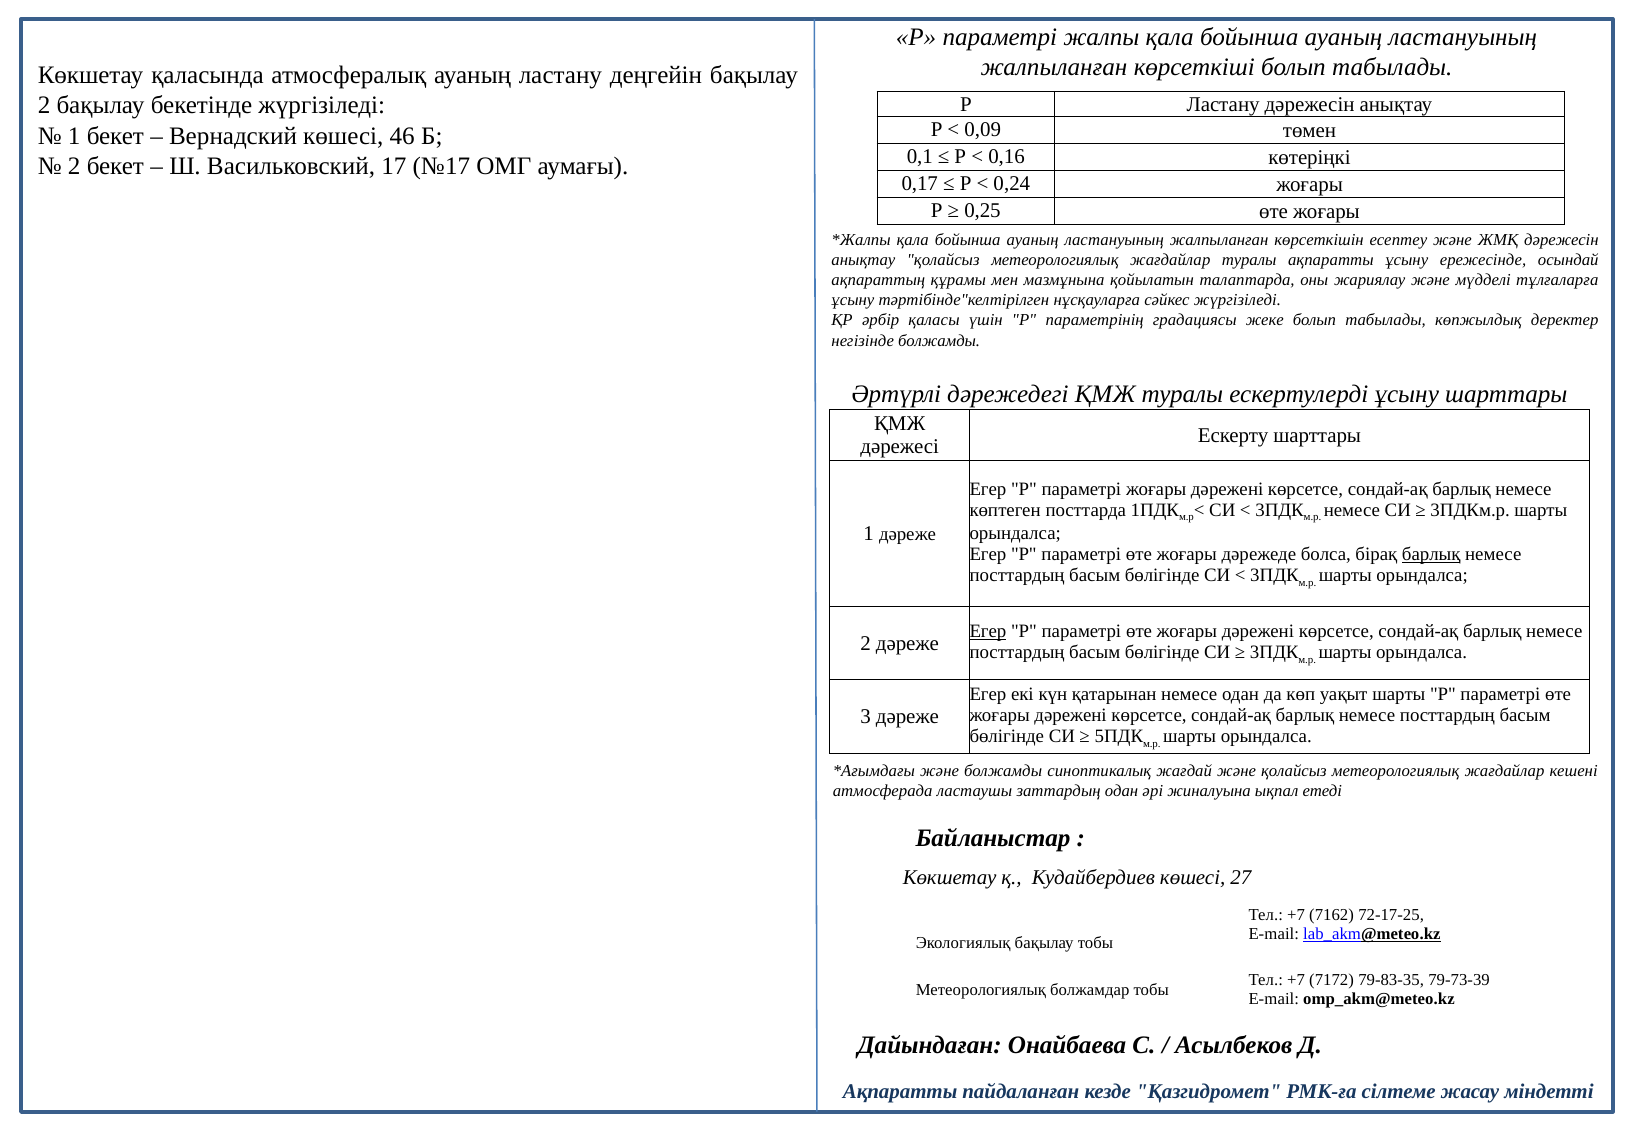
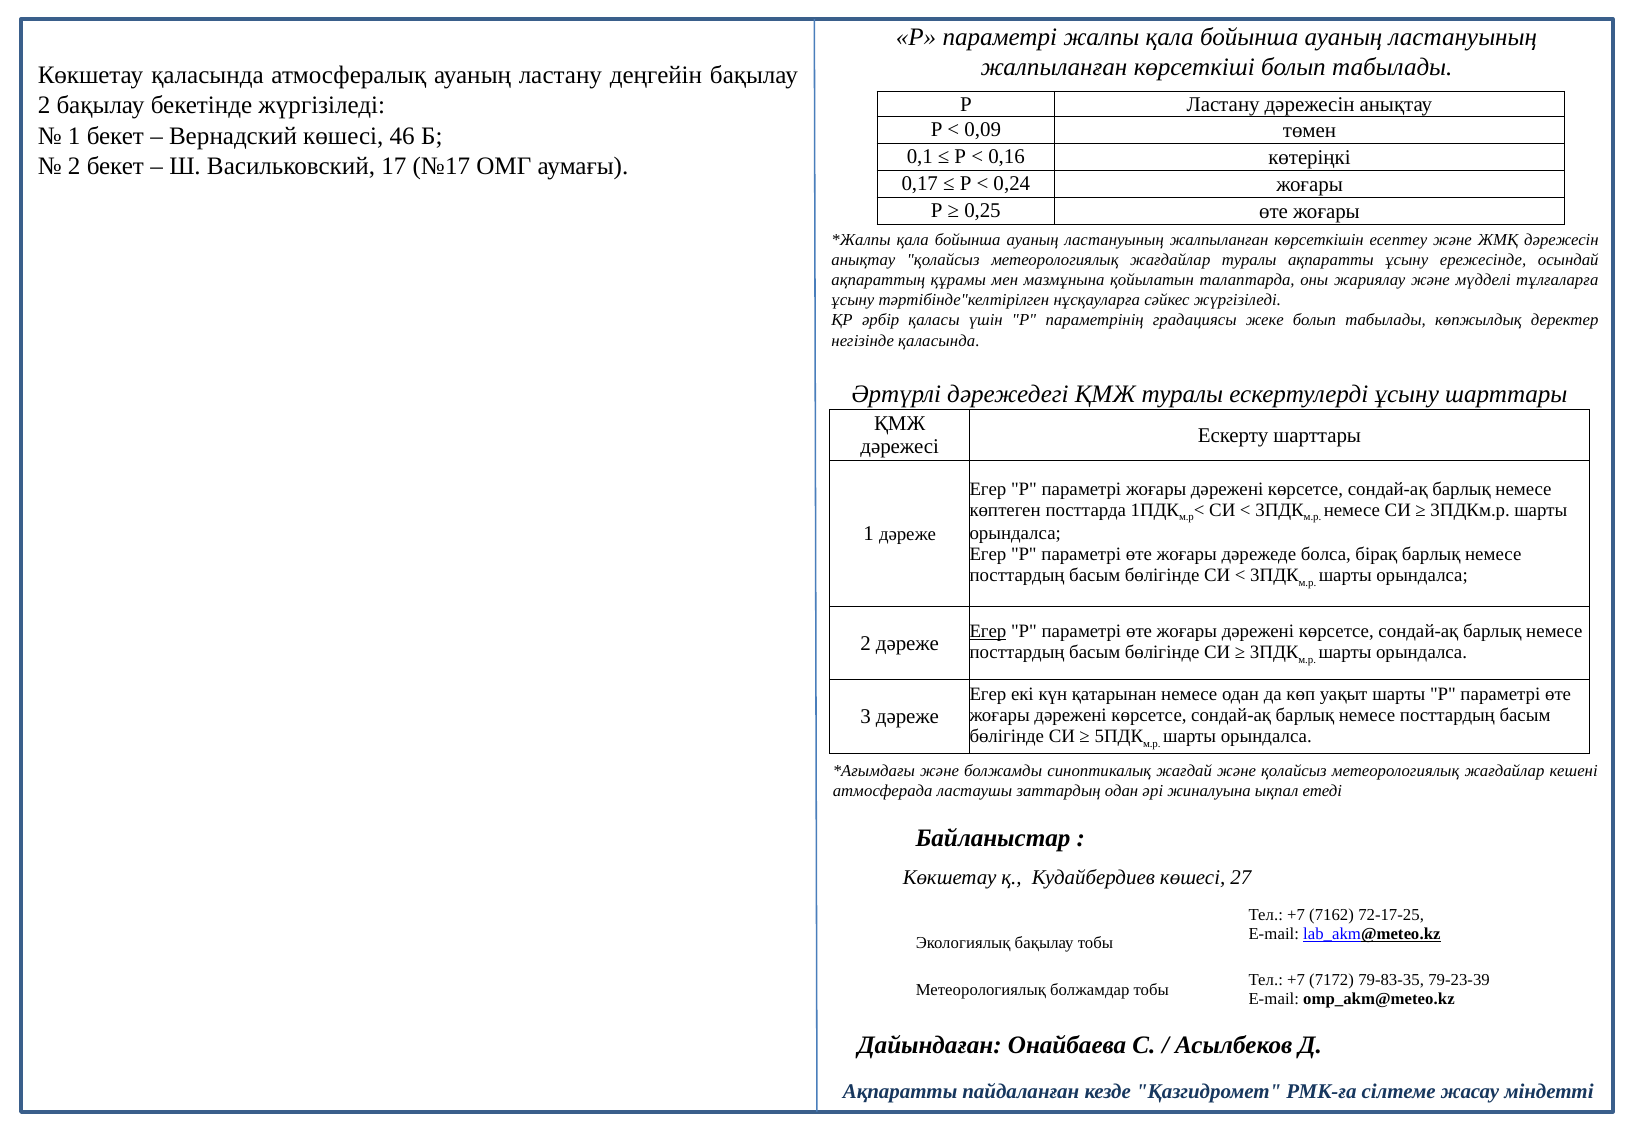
негізінде болжамды: болжамды -> қаласында
барлық at (1431, 555) underline: present -> none
79-73-39: 79-73-39 -> 79-23-39
